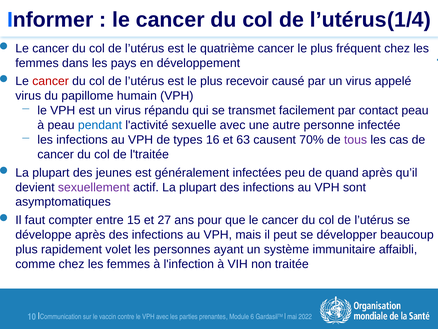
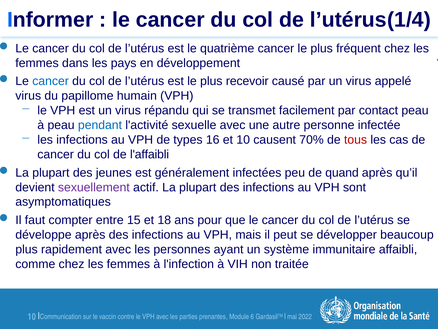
cancer at (51, 81) colour: red -> blue
et 63: 63 -> 10
tous colour: purple -> red
l'traitée: l'traitée -> l'affaibli
27: 27 -> 18
rapidement volet: volet -> avec
